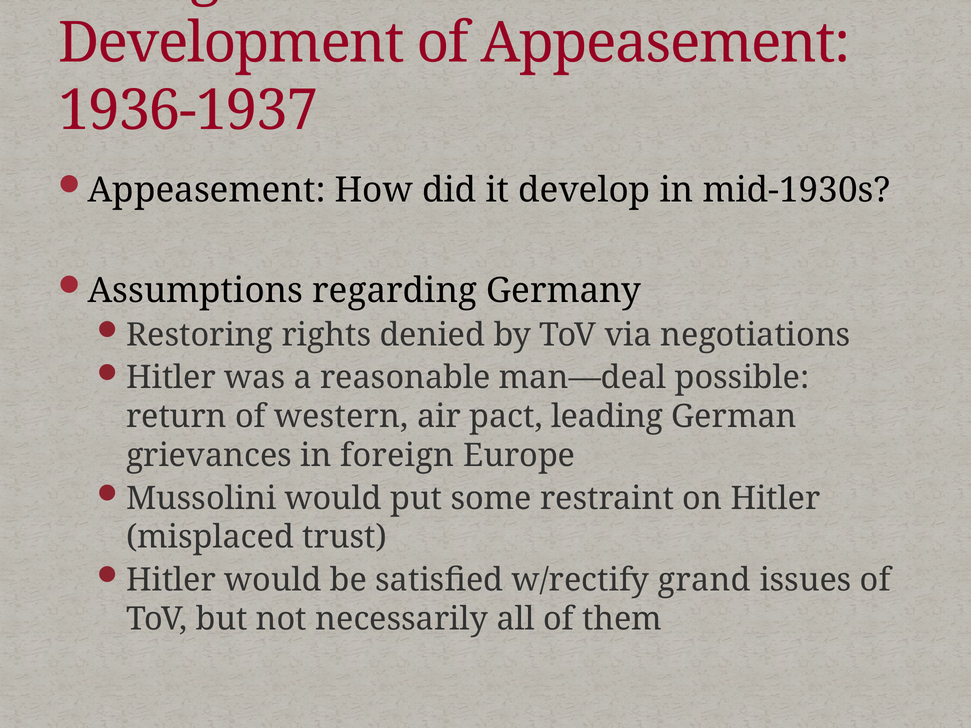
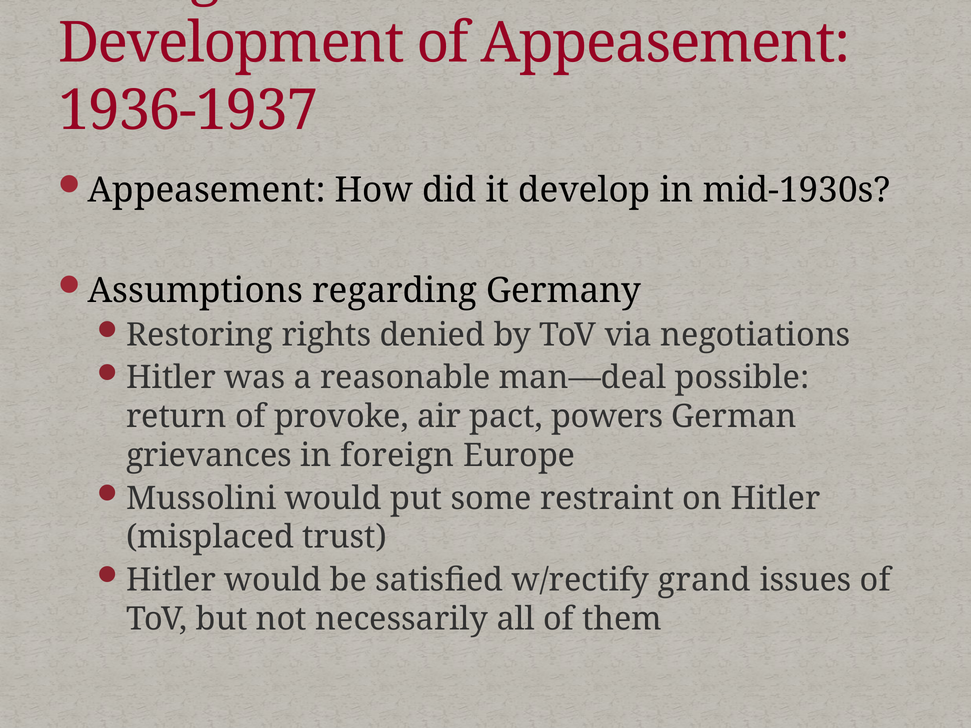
western: western -> provoke
leading: leading -> powers
